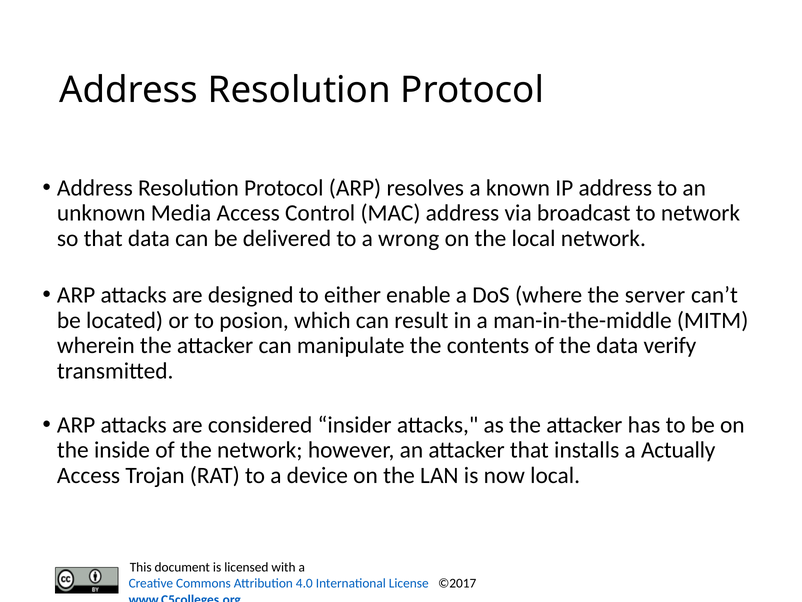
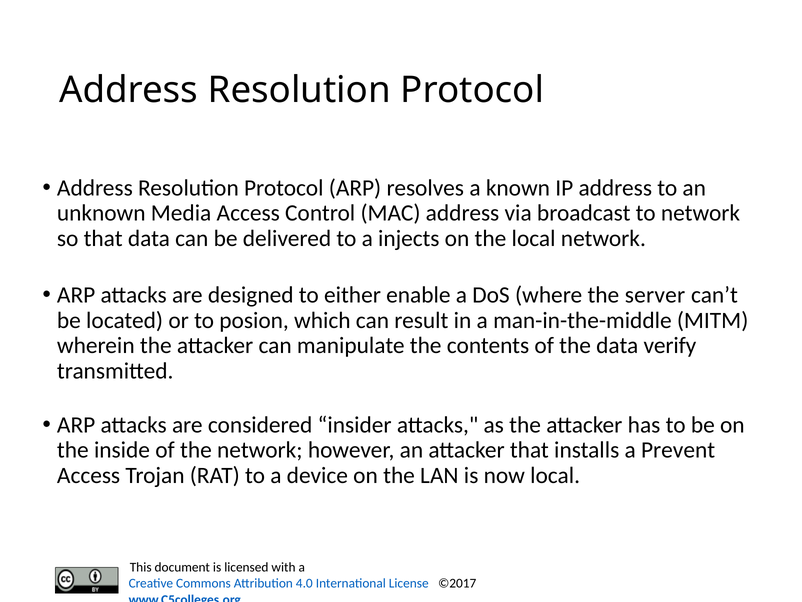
wrong: wrong -> injects
Actually: Actually -> Prevent
